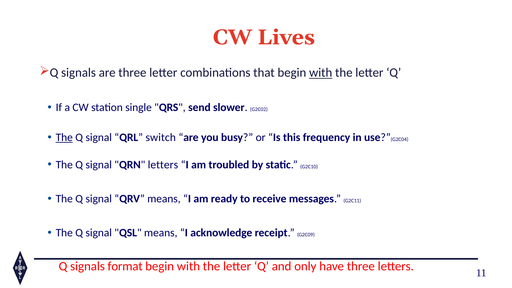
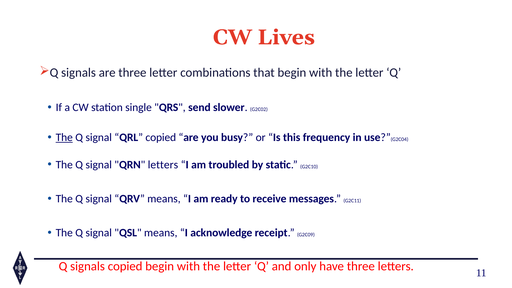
with at (321, 73) underline: present -> none
QRL switch: switch -> copied
signals format: format -> copied
